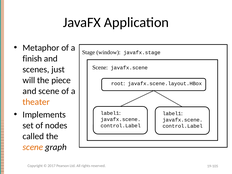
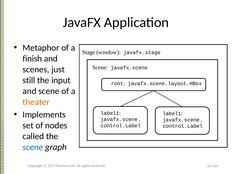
will: will -> still
piece: piece -> input
scene at (33, 147) colour: orange -> blue
